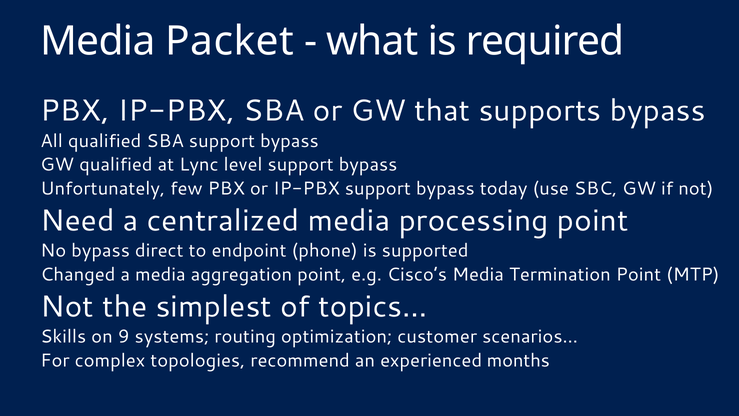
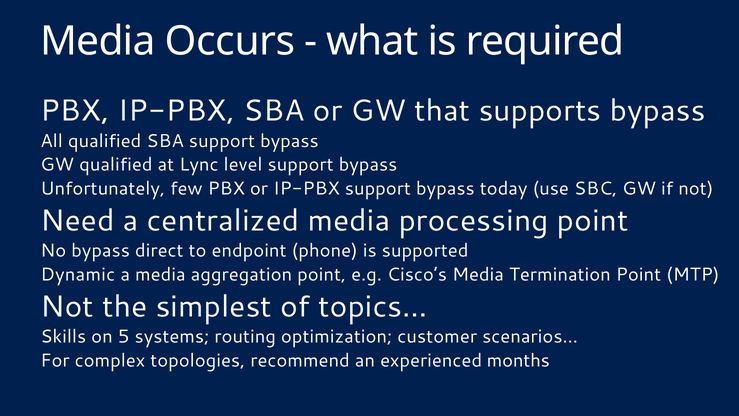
Packet: Packet -> Occurs
Changed: Changed -> Dynamic
9: 9 -> 5
